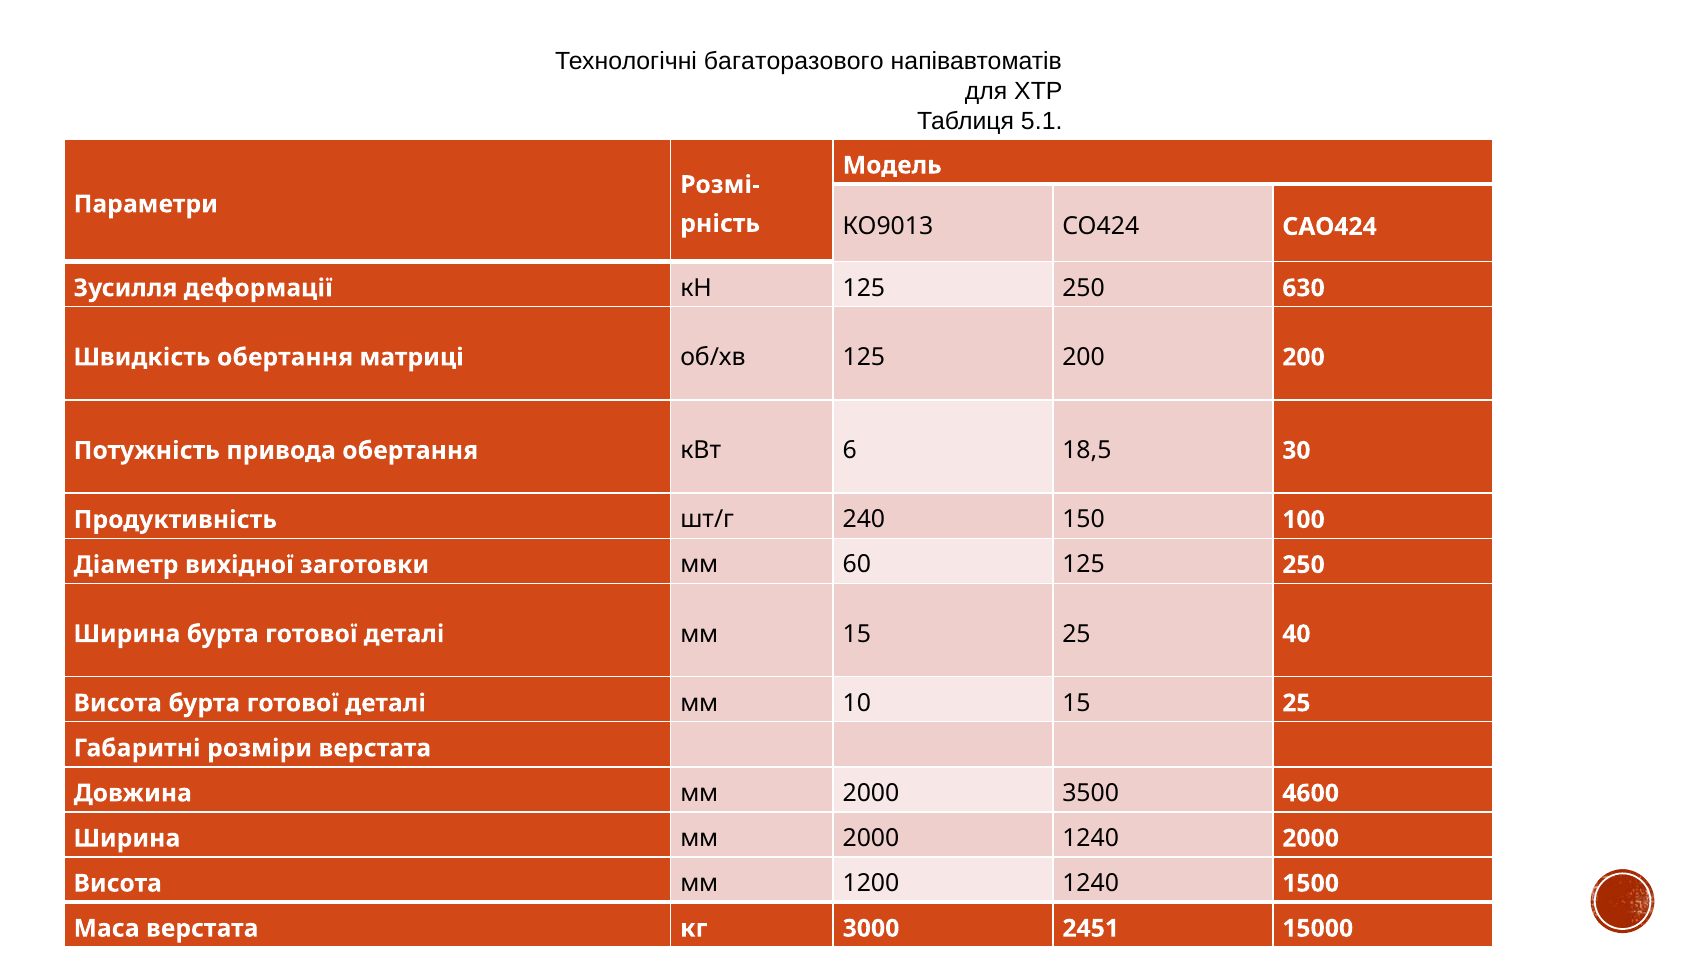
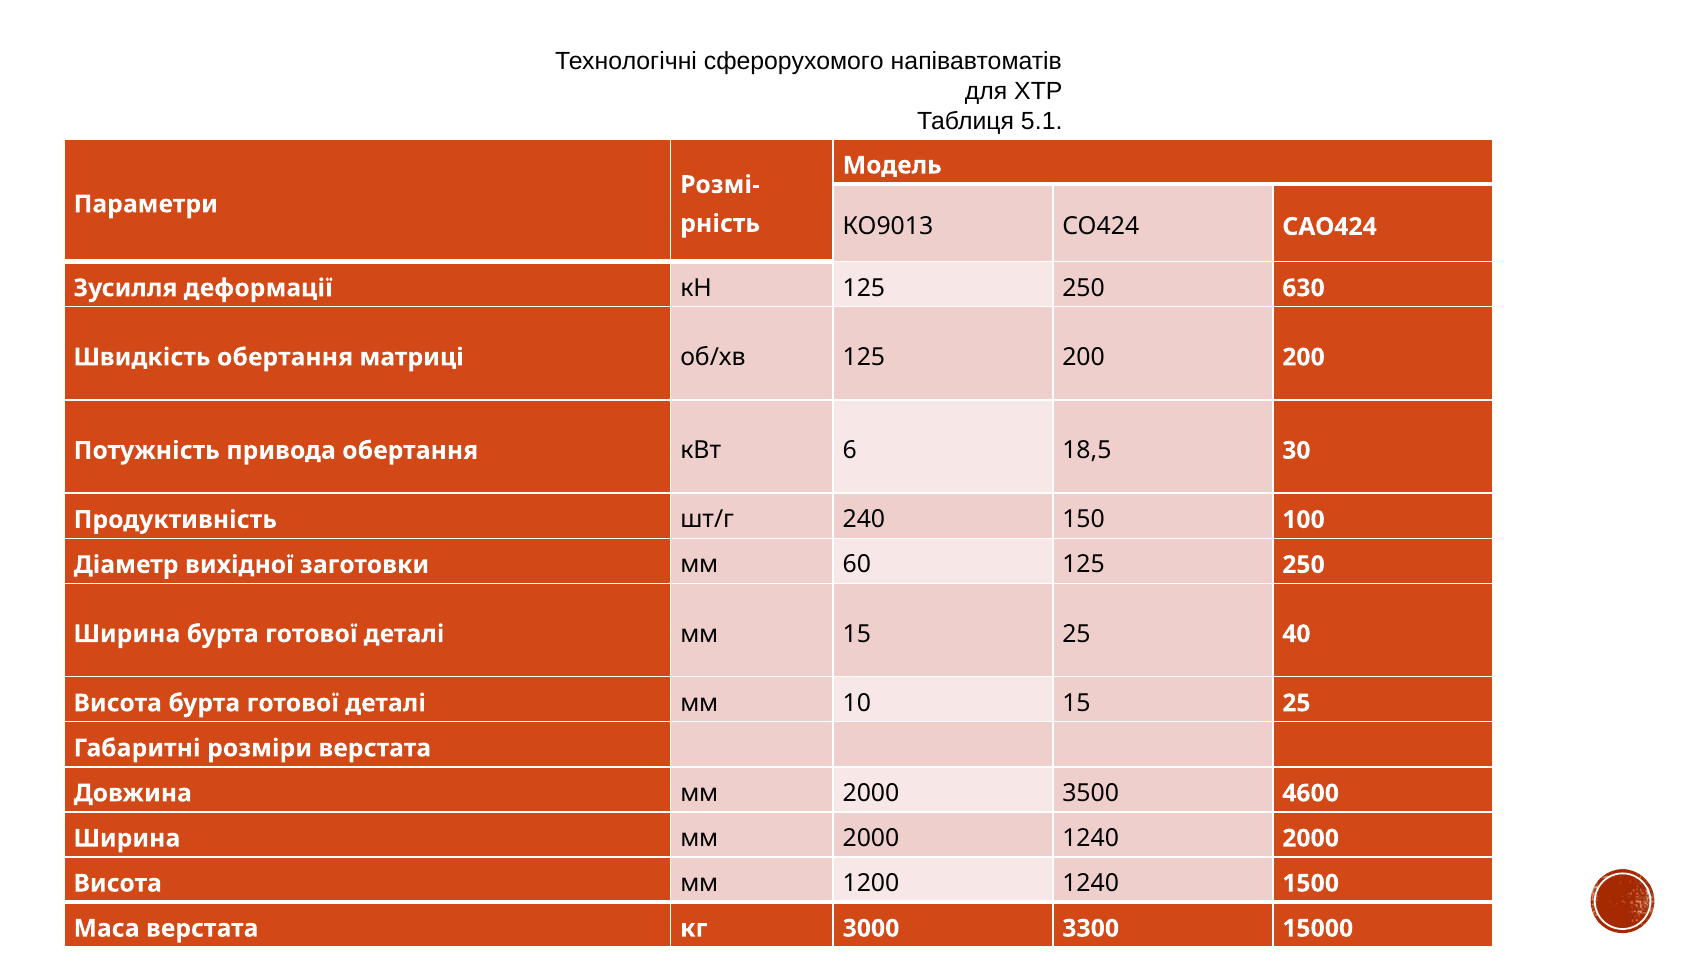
багаторазового: багаторазового -> сферорухомого
2451: 2451 -> 3300
